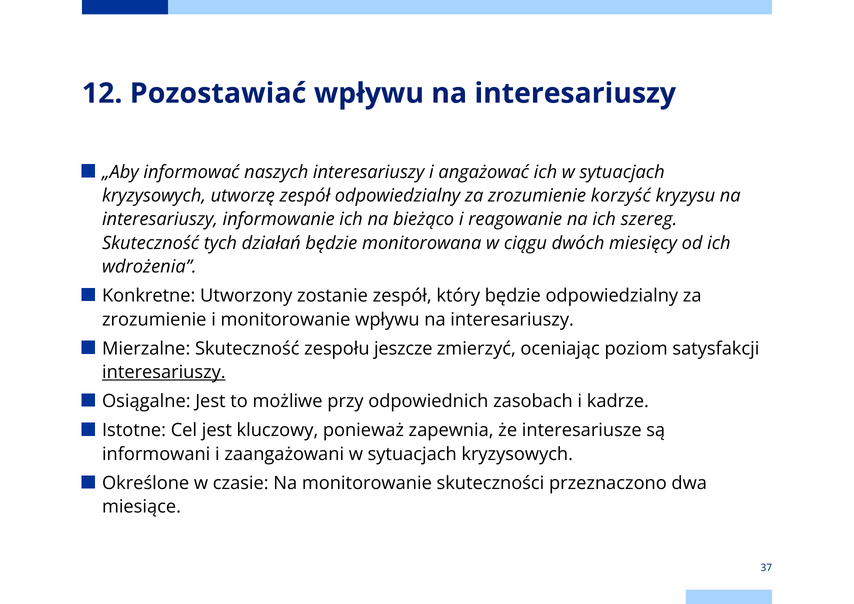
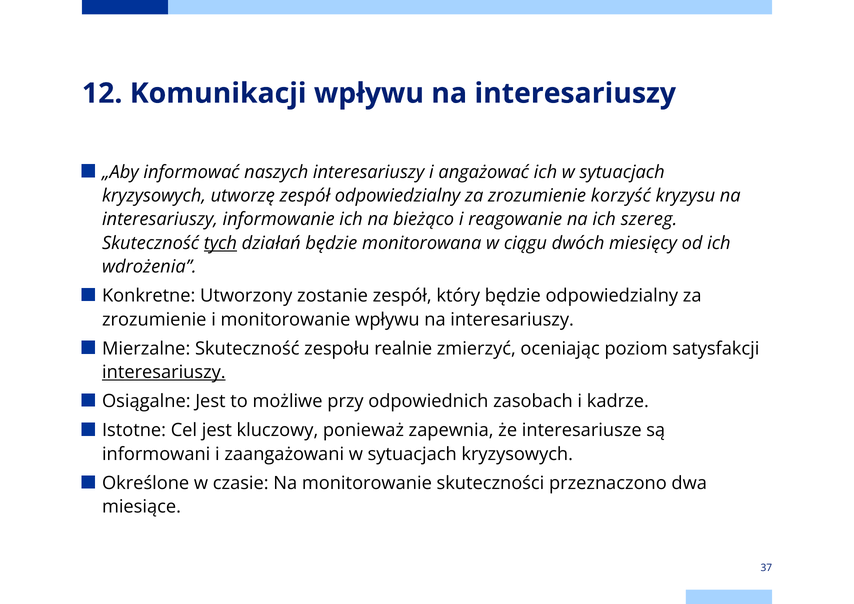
Pozostawiać: Pozostawiać -> Komunikacji
tych underline: none -> present
jeszcze: jeszcze -> realnie
